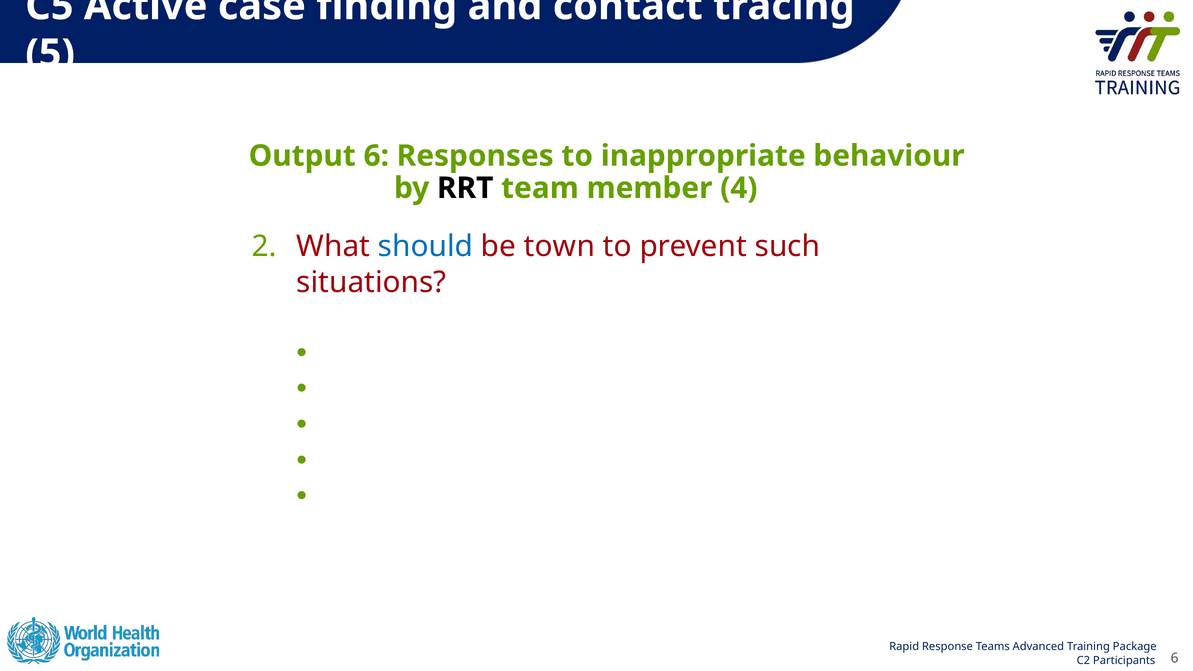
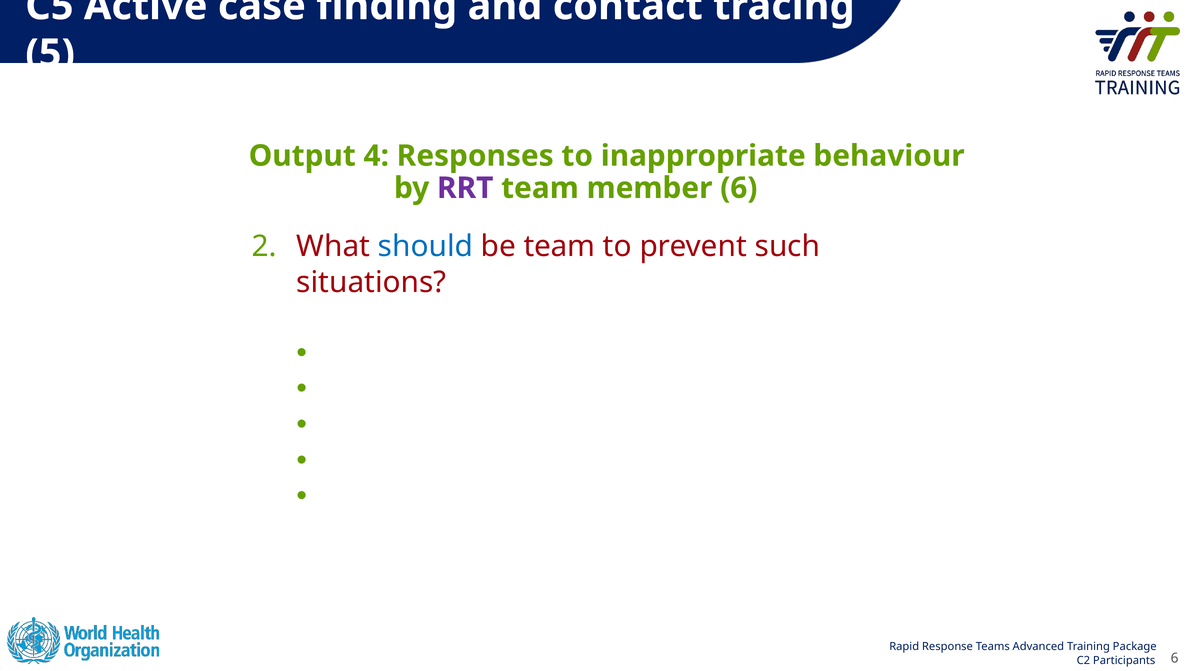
Output 6: 6 -> 4
RRT colour: black -> purple
member 4: 4 -> 6
be town: town -> team
